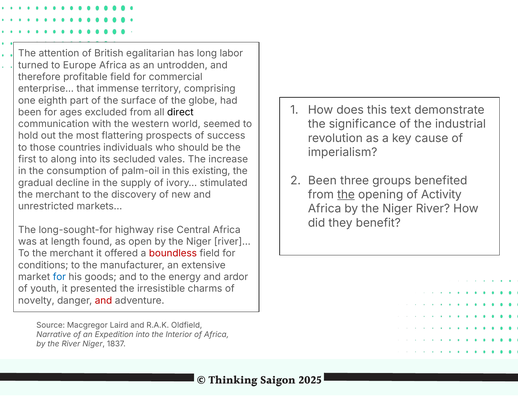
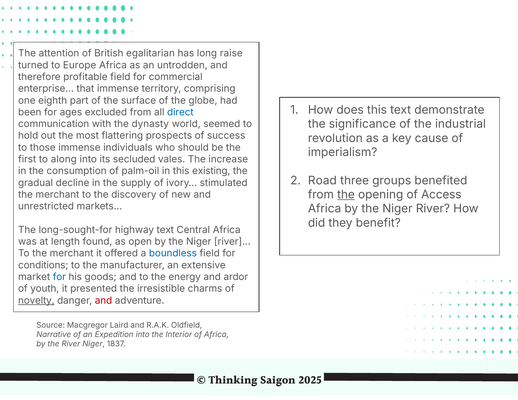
labor: labor -> raise
direct colour: black -> blue
western: western -> dynasty
those countries: countries -> immense
Been at (322, 181): Been -> Road
Activity: Activity -> Access
highway rise: rise -> text
boundless colour: red -> blue
novelty underline: none -> present
